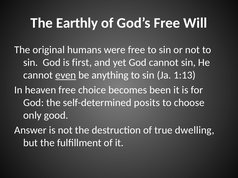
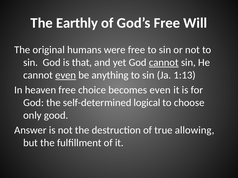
first: first -> that
cannot at (164, 63) underline: none -> present
becomes been: been -> even
posits: posits -> logical
dwelling: dwelling -> allowing
